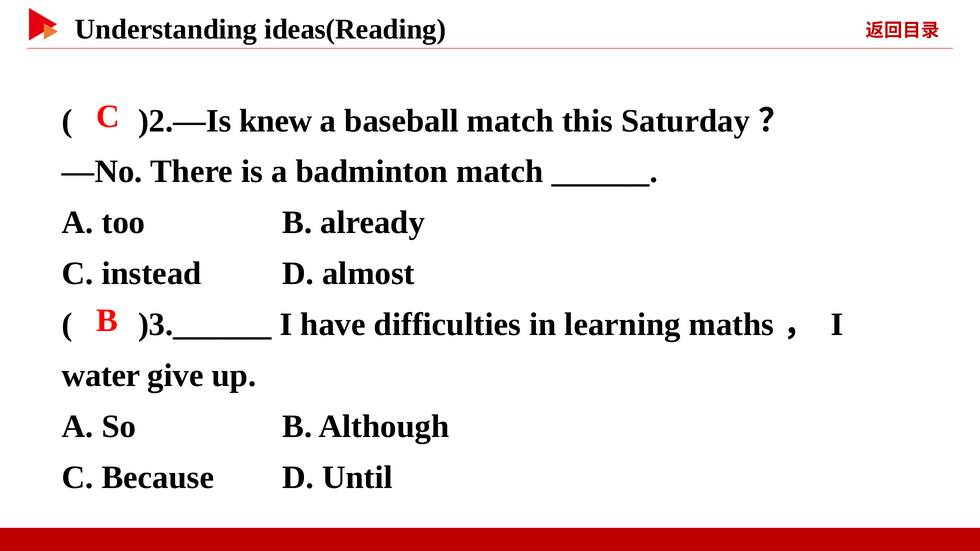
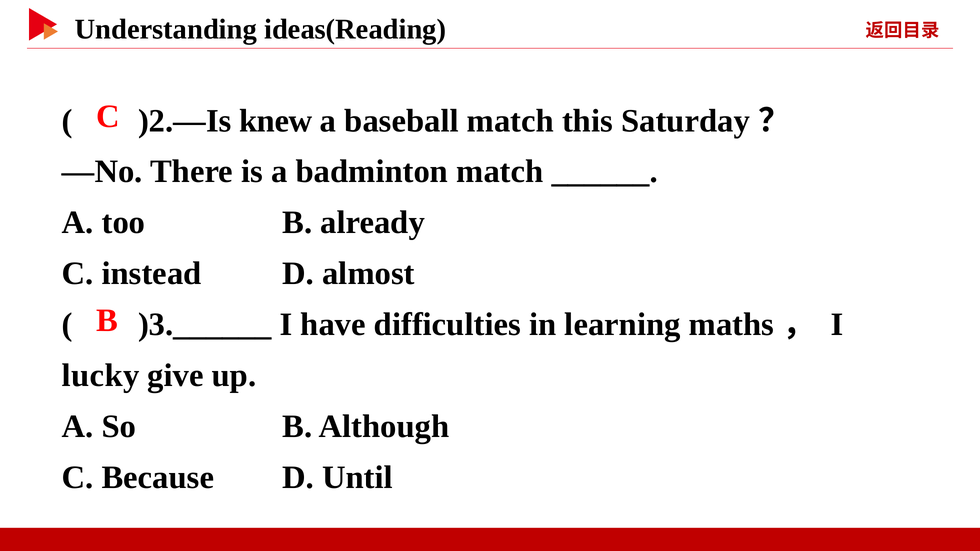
water: water -> lucky
